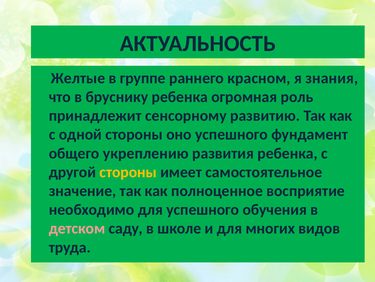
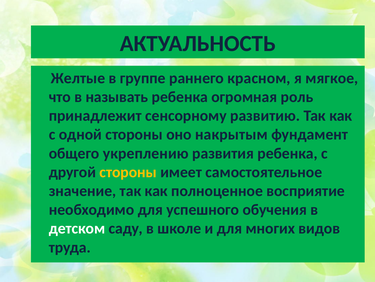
знания: знания -> мягкое
бруснику: бруснику -> называть
оно успешного: успешного -> накрытым
детском colour: pink -> white
